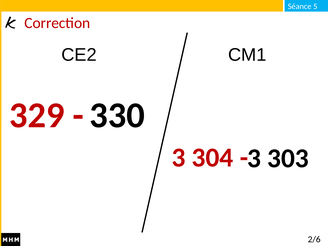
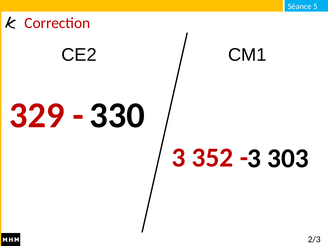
304: 304 -> 352
2/6: 2/6 -> 2/3
